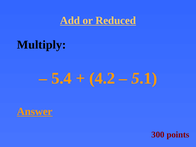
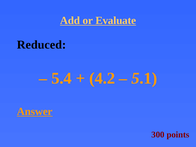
Reduced: Reduced -> Evaluate
Multiply: Multiply -> Reduced
